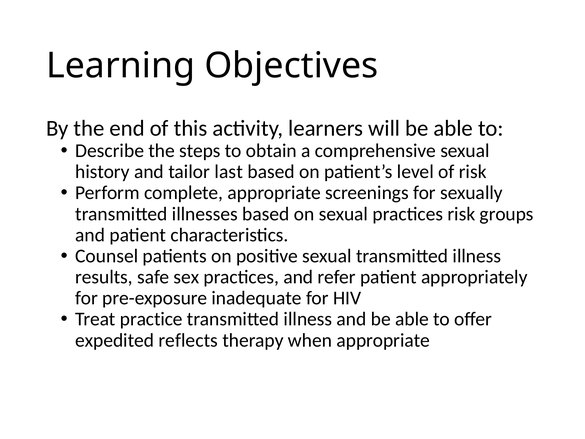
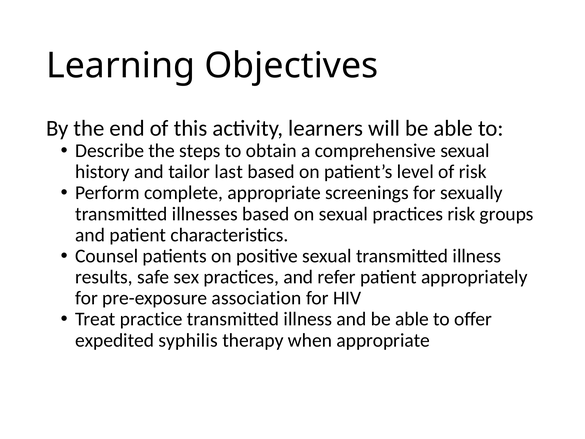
inadequate: inadequate -> association
reflects: reflects -> syphilis
